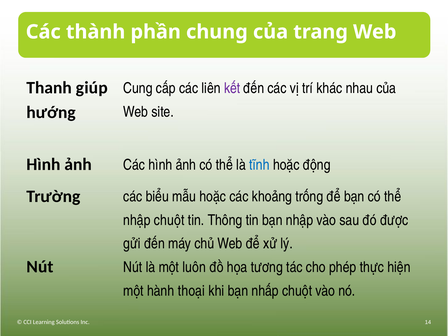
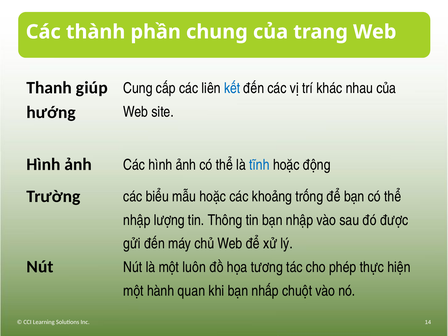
kết colour: purple -> blue
nhập chuột: chuột -> lượng
thoại: thoại -> quan
